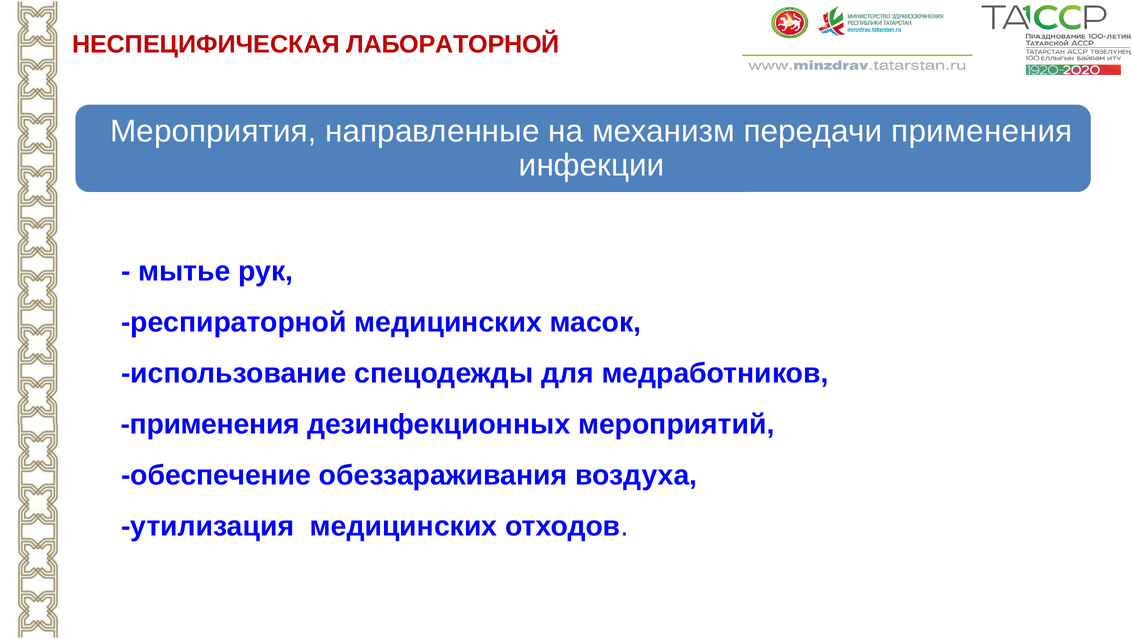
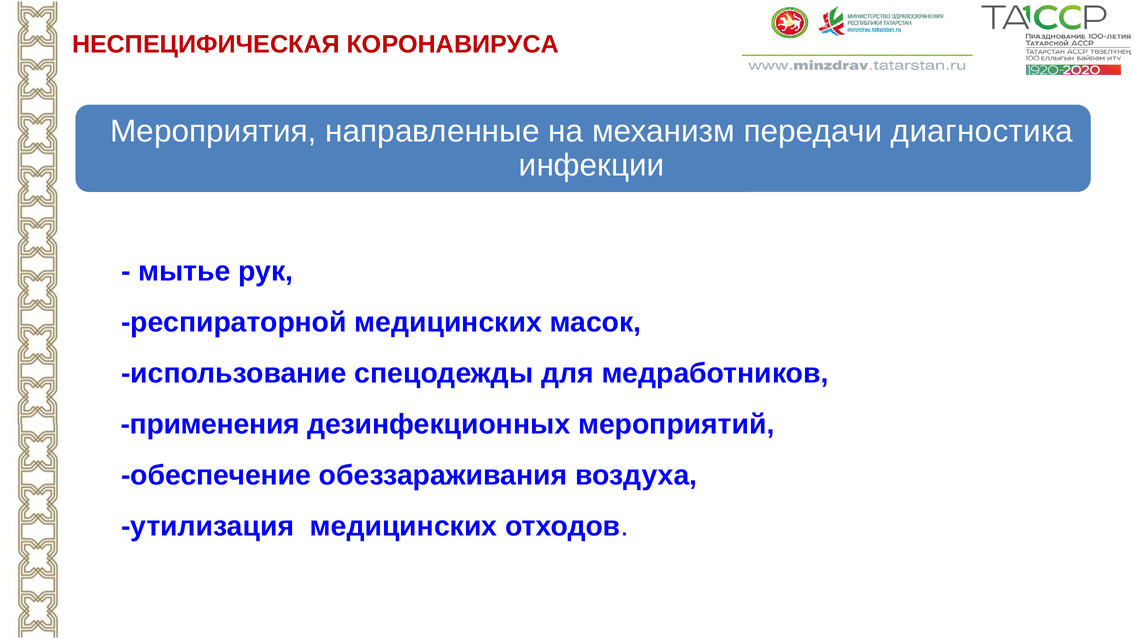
ЛАБОРАТОРНОЙ: ЛАБОРАТОРНОЙ -> КОРОНАВИРУСА
передачи применения: применения -> диагностика
